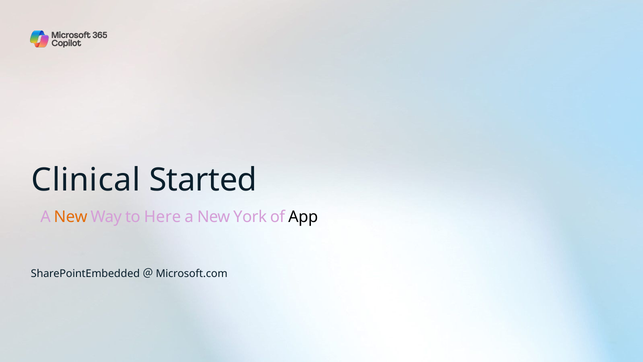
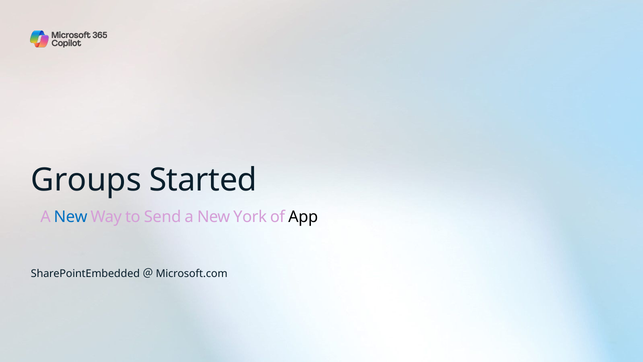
Clinical: Clinical -> Groups
New at (71, 217) colour: orange -> blue
Here: Here -> Send
